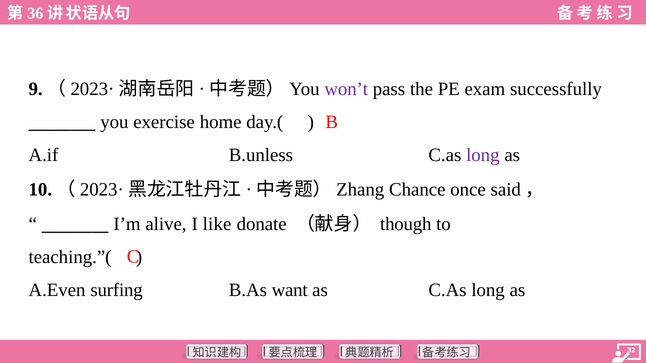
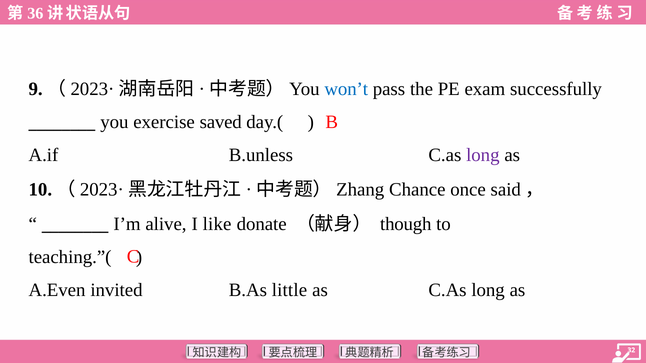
won’t colour: purple -> blue
home: home -> saved
surfing: surfing -> invited
want: want -> little
